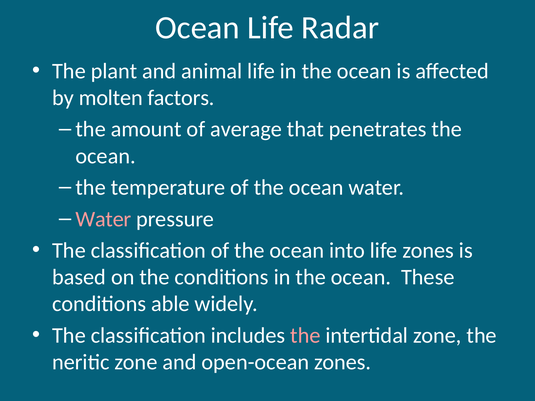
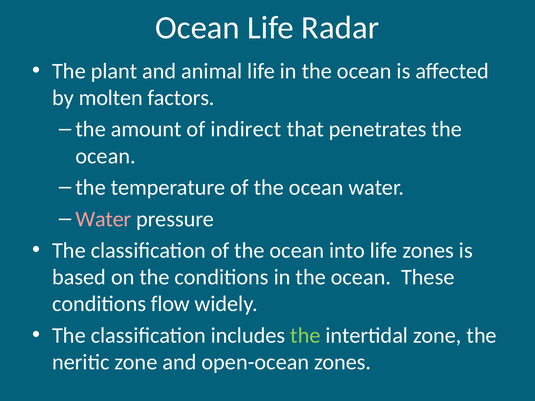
average: average -> indirect
able: able -> flow
the at (305, 336) colour: pink -> light green
